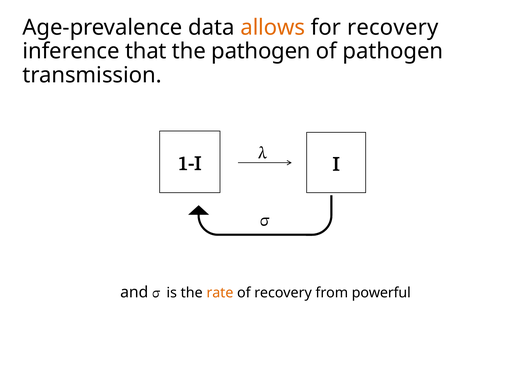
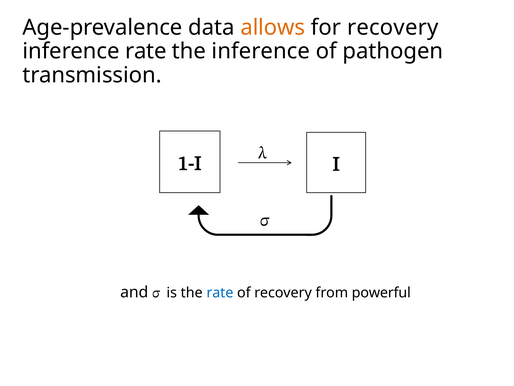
inference that: that -> rate
the pathogen: pathogen -> inference
rate at (220, 292) colour: orange -> blue
